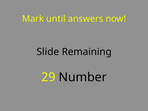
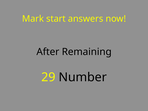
until: until -> start
Slide: Slide -> After
